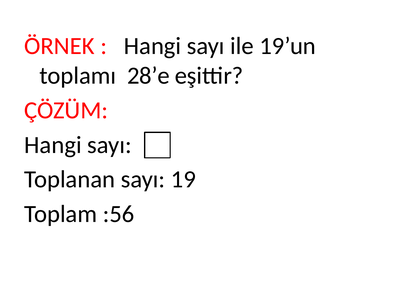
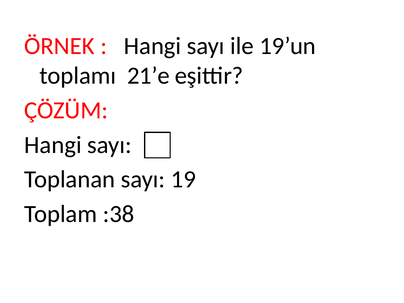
28’e: 28’e -> 21’e
:56: :56 -> :38
